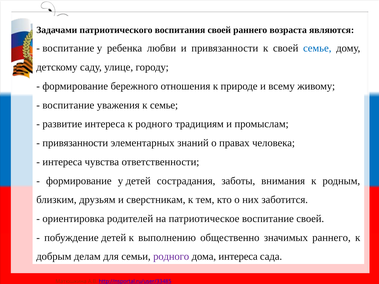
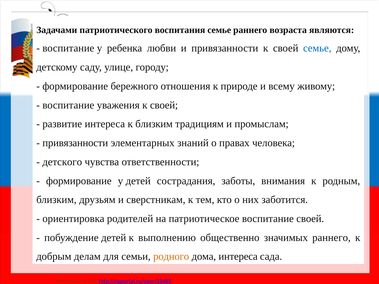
воспитания своей: своей -> семье
уважения к семье: семье -> своей
к родного: родного -> близким
интереса at (62, 162): интереса -> детского
родного at (171, 257) colour: purple -> orange
